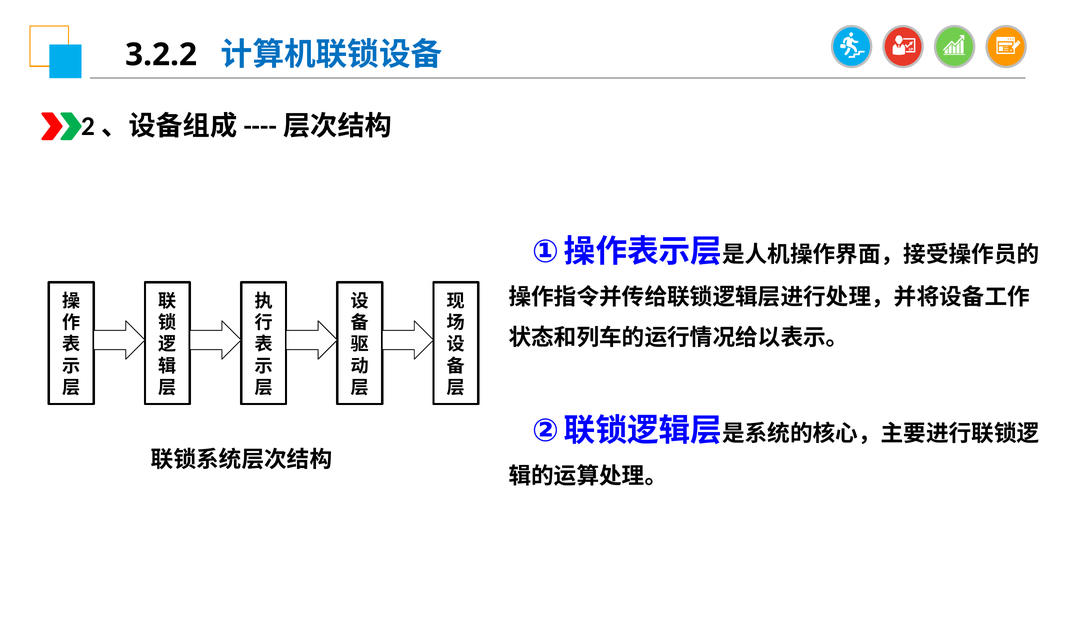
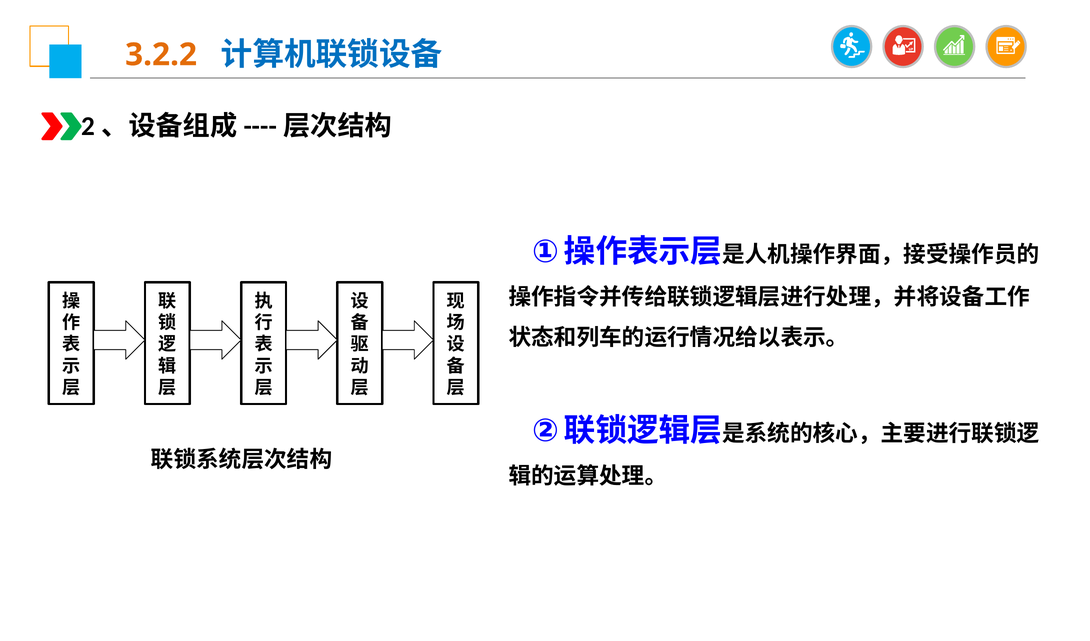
3.2.2 colour: black -> orange
